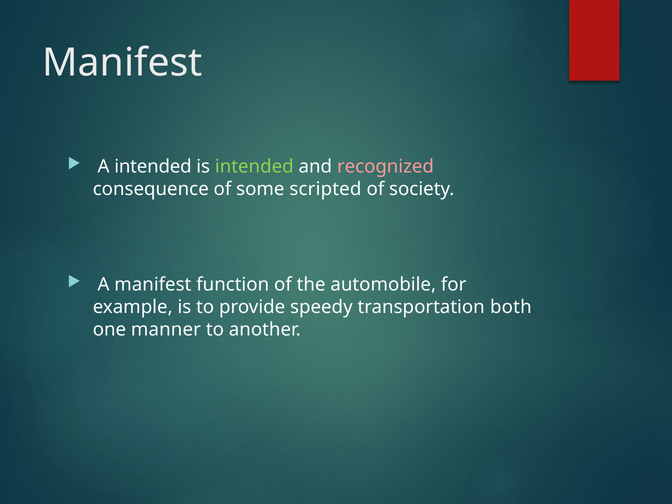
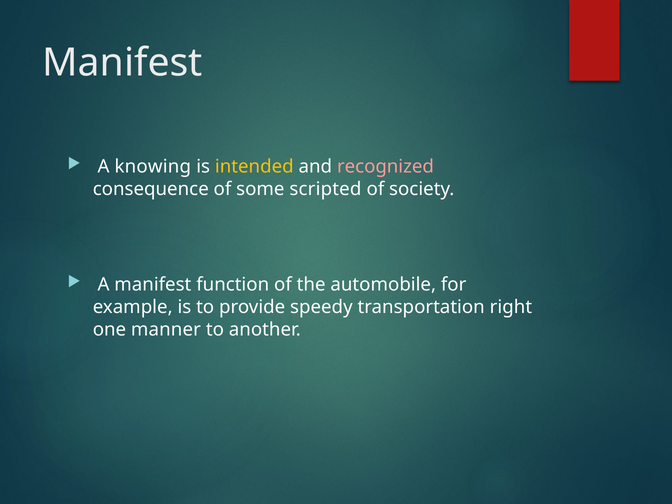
A intended: intended -> knowing
intended at (254, 167) colour: light green -> yellow
both: both -> right
